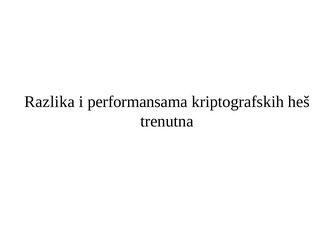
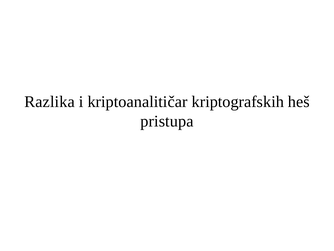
performansama: performansama -> kriptoanalitičar
trenutna: trenutna -> pristupa
